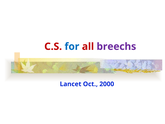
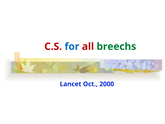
breechs colour: purple -> green
